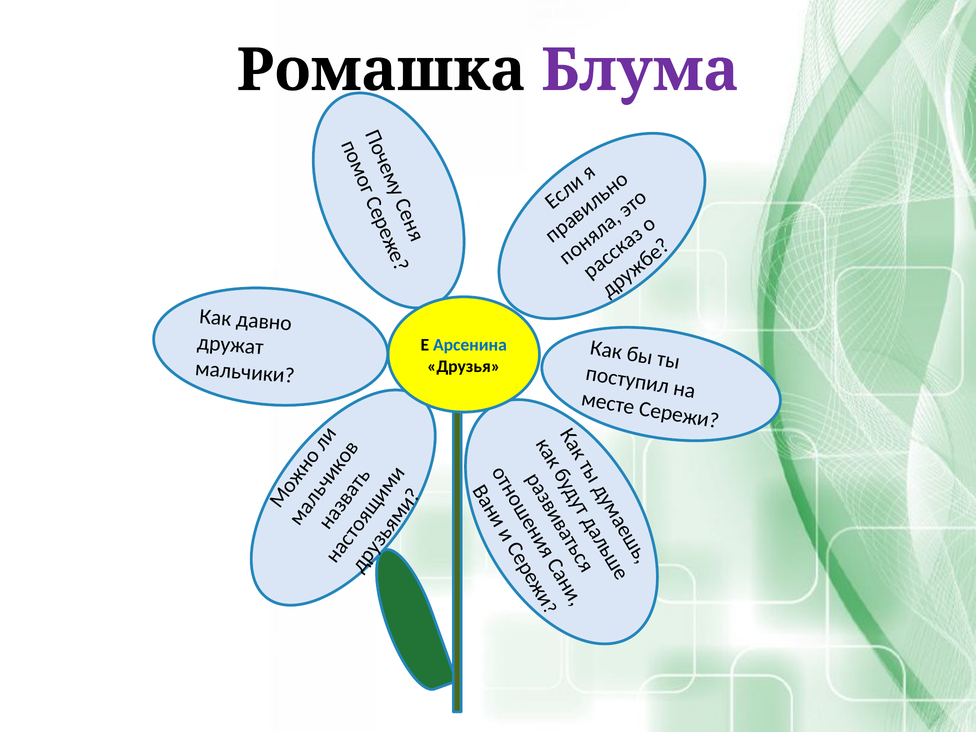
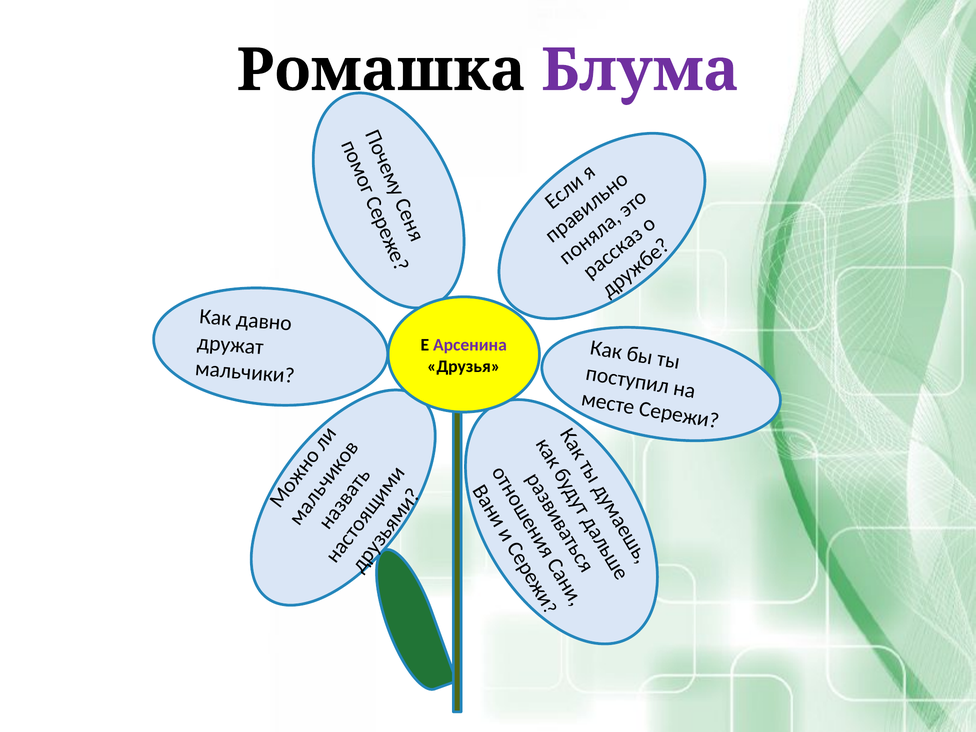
Арсенина colour: blue -> purple
